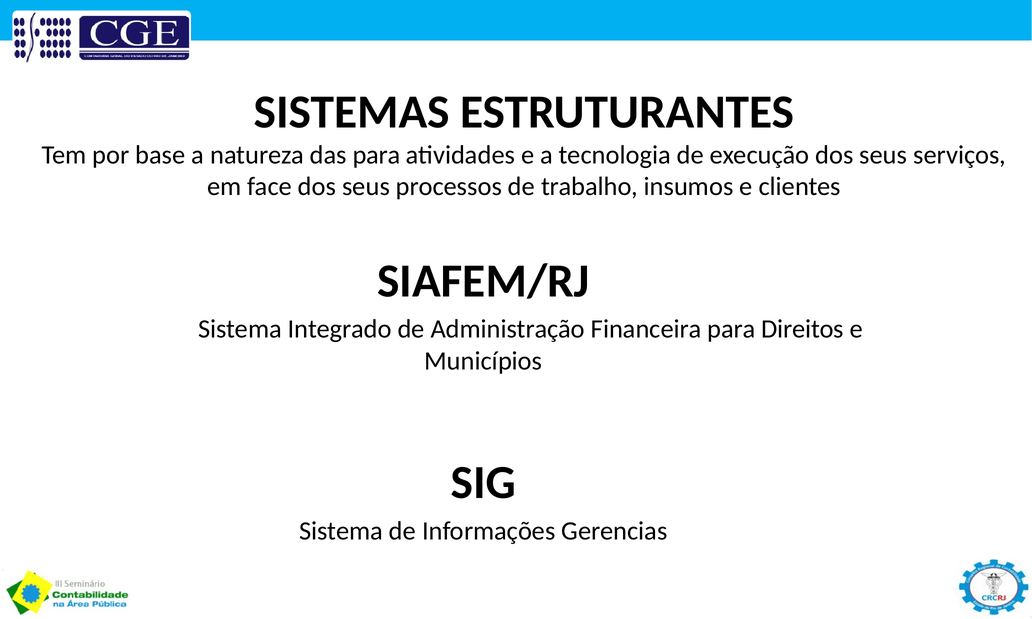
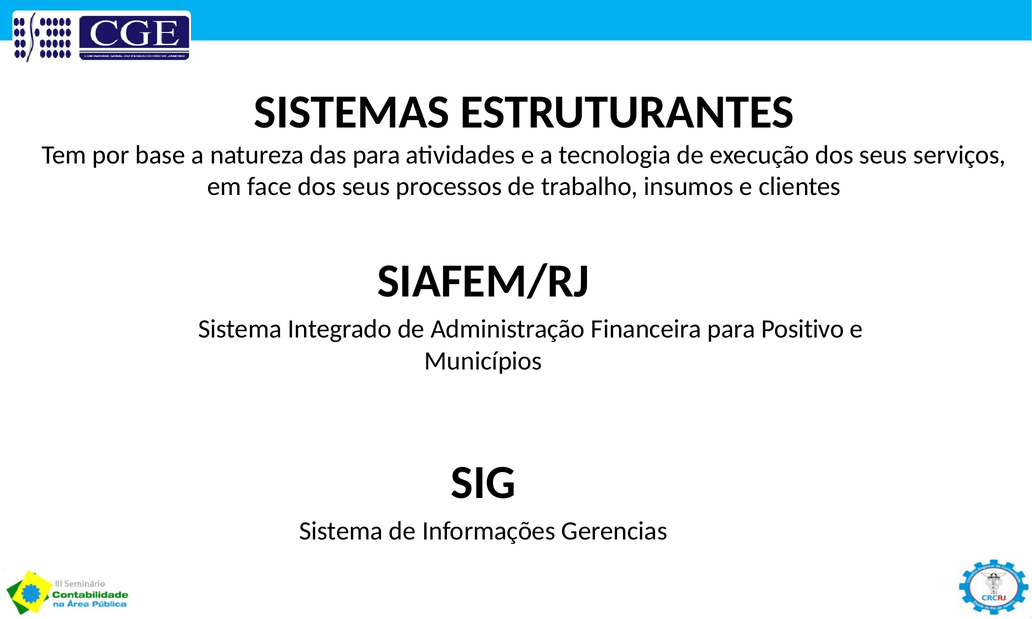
Direitos: Direitos -> Positivo
